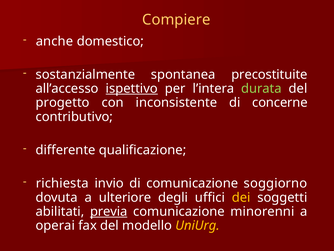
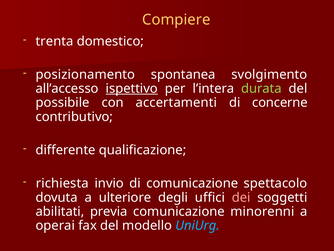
anche: anche -> trenta
sostanzialmente: sostanzialmente -> posizionamento
precostituite: precostituite -> svolgimento
progetto: progetto -> possibile
inconsistente: inconsistente -> accertamenti
soggiorno: soggiorno -> spettacolo
dei colour: yellow -> pink
previa underline: present -> none
UniUrg colour: yellow -> light blue
